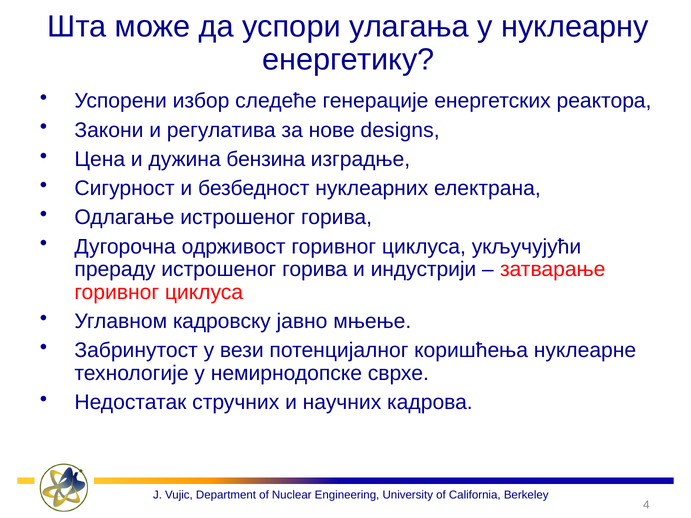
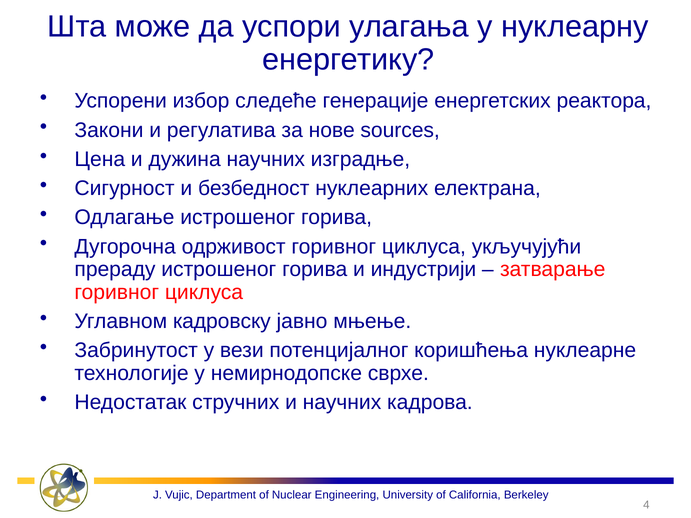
designs: designs -> sources
дужина бензина: бензина -> научних
